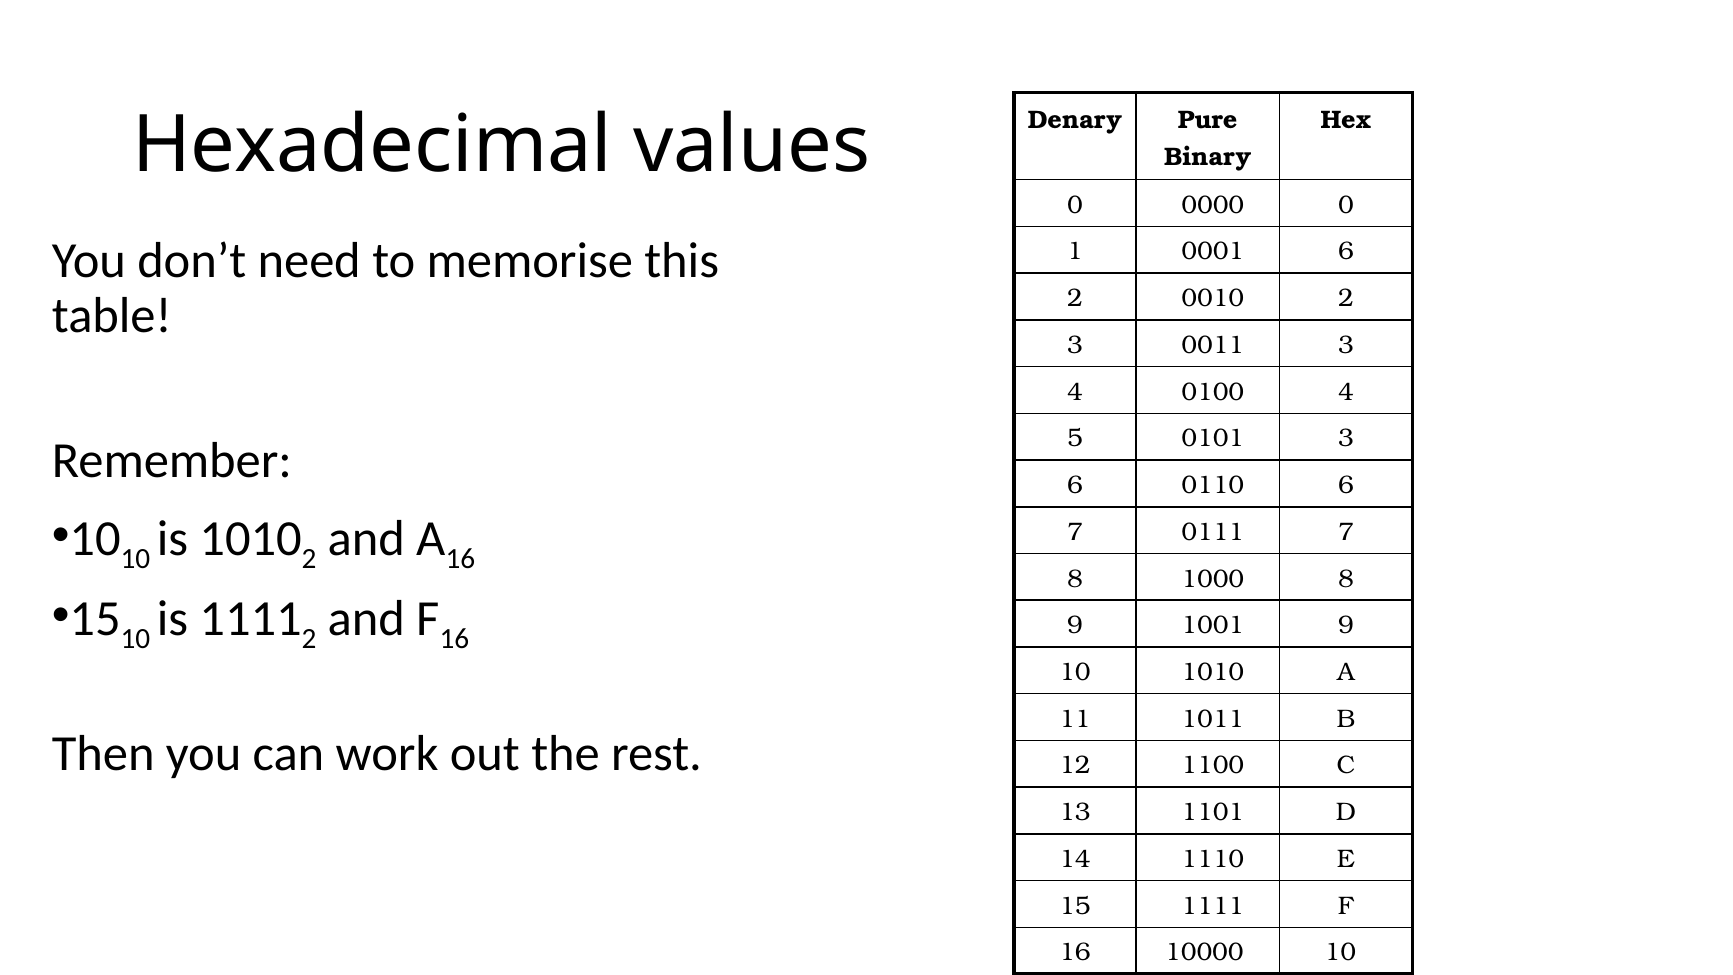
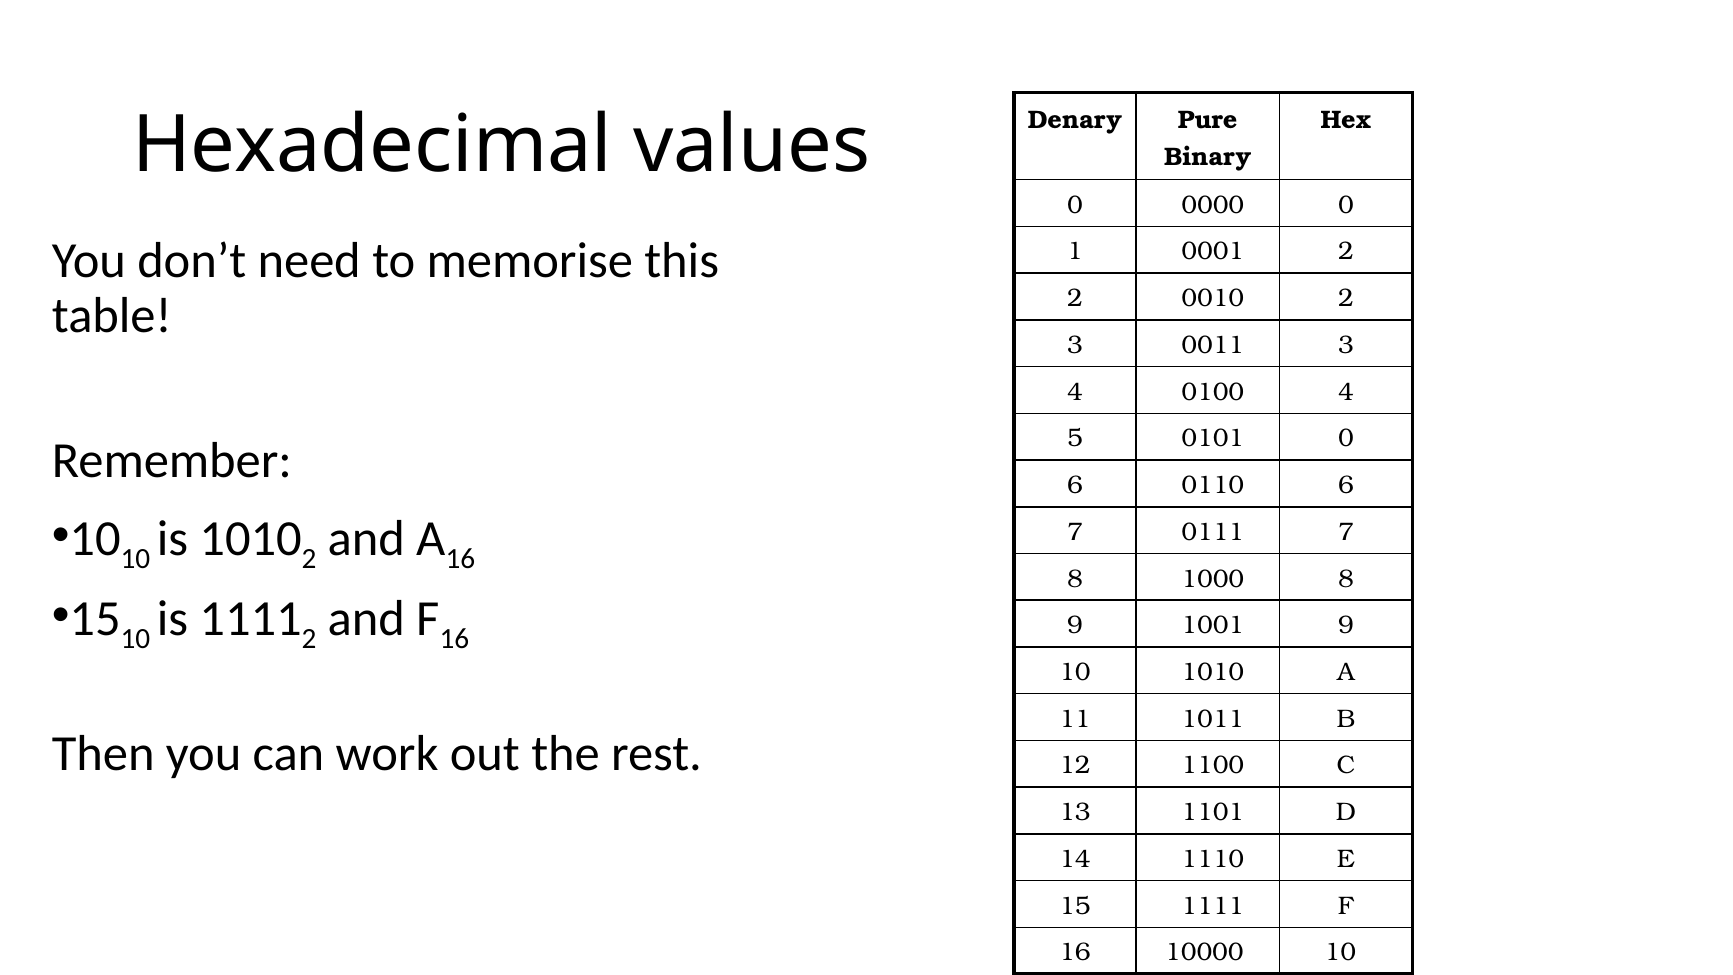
0001 6: 6 -> 2
0101 3: 3 -> 0
